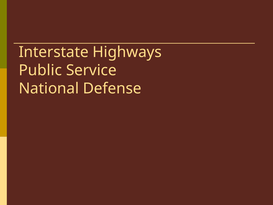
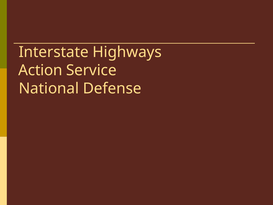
Public: Public -> Action
